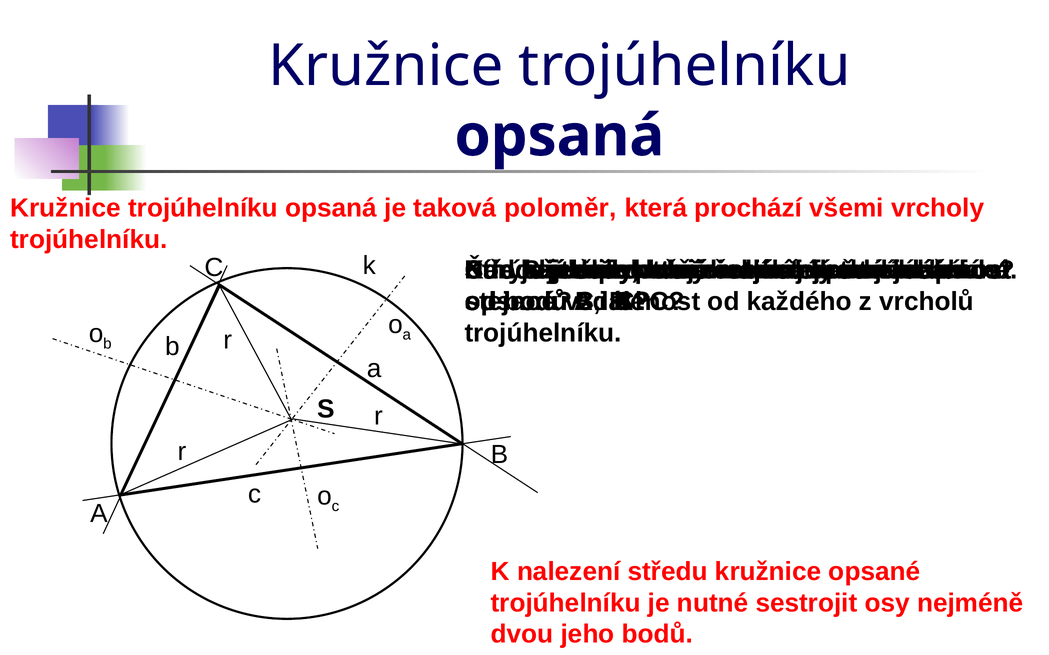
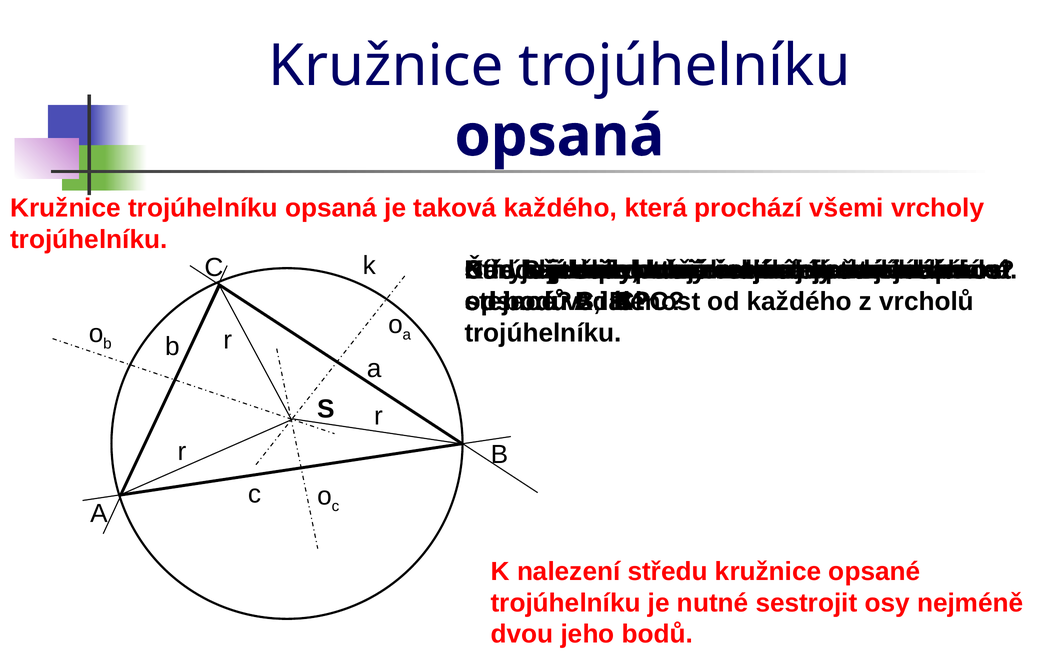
taková poloměr: poloměr -> každého
